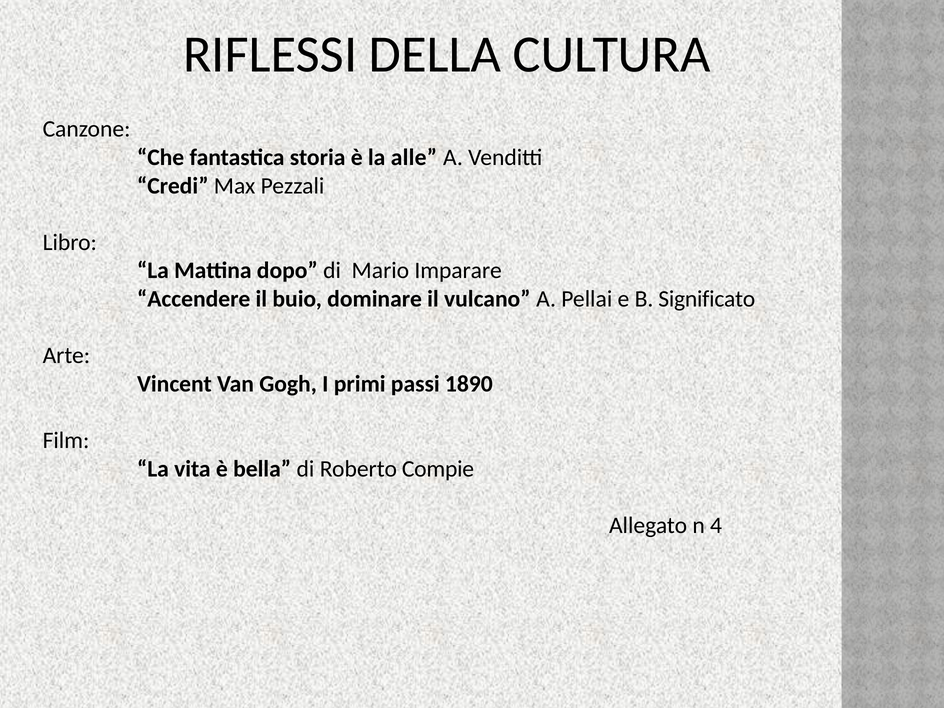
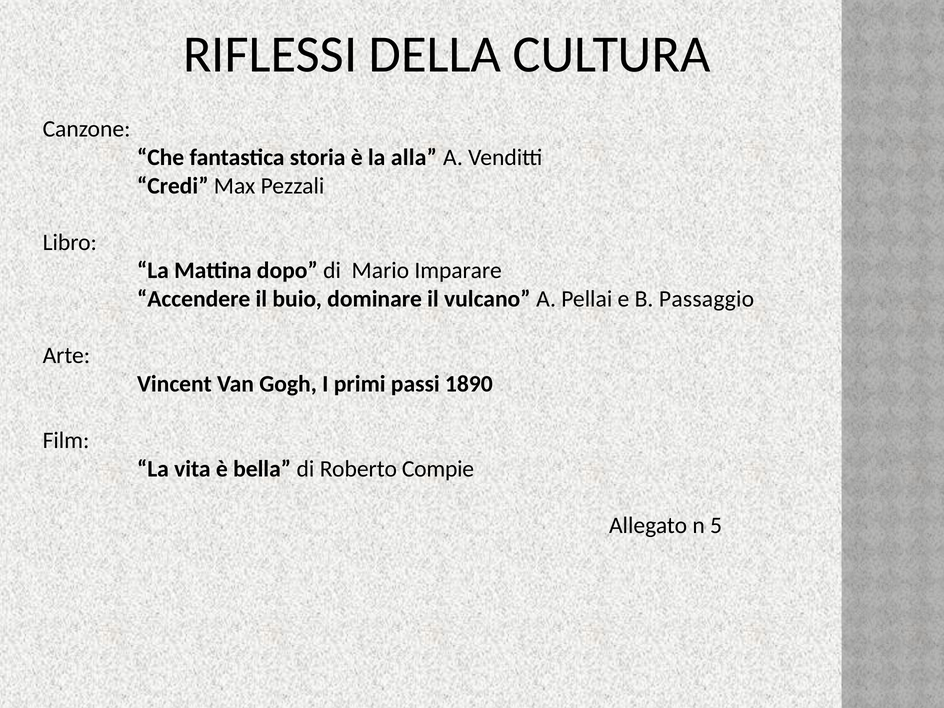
alle: alle -> alla
Significato: Significato -> Passaggio
4: 4 -> 5
